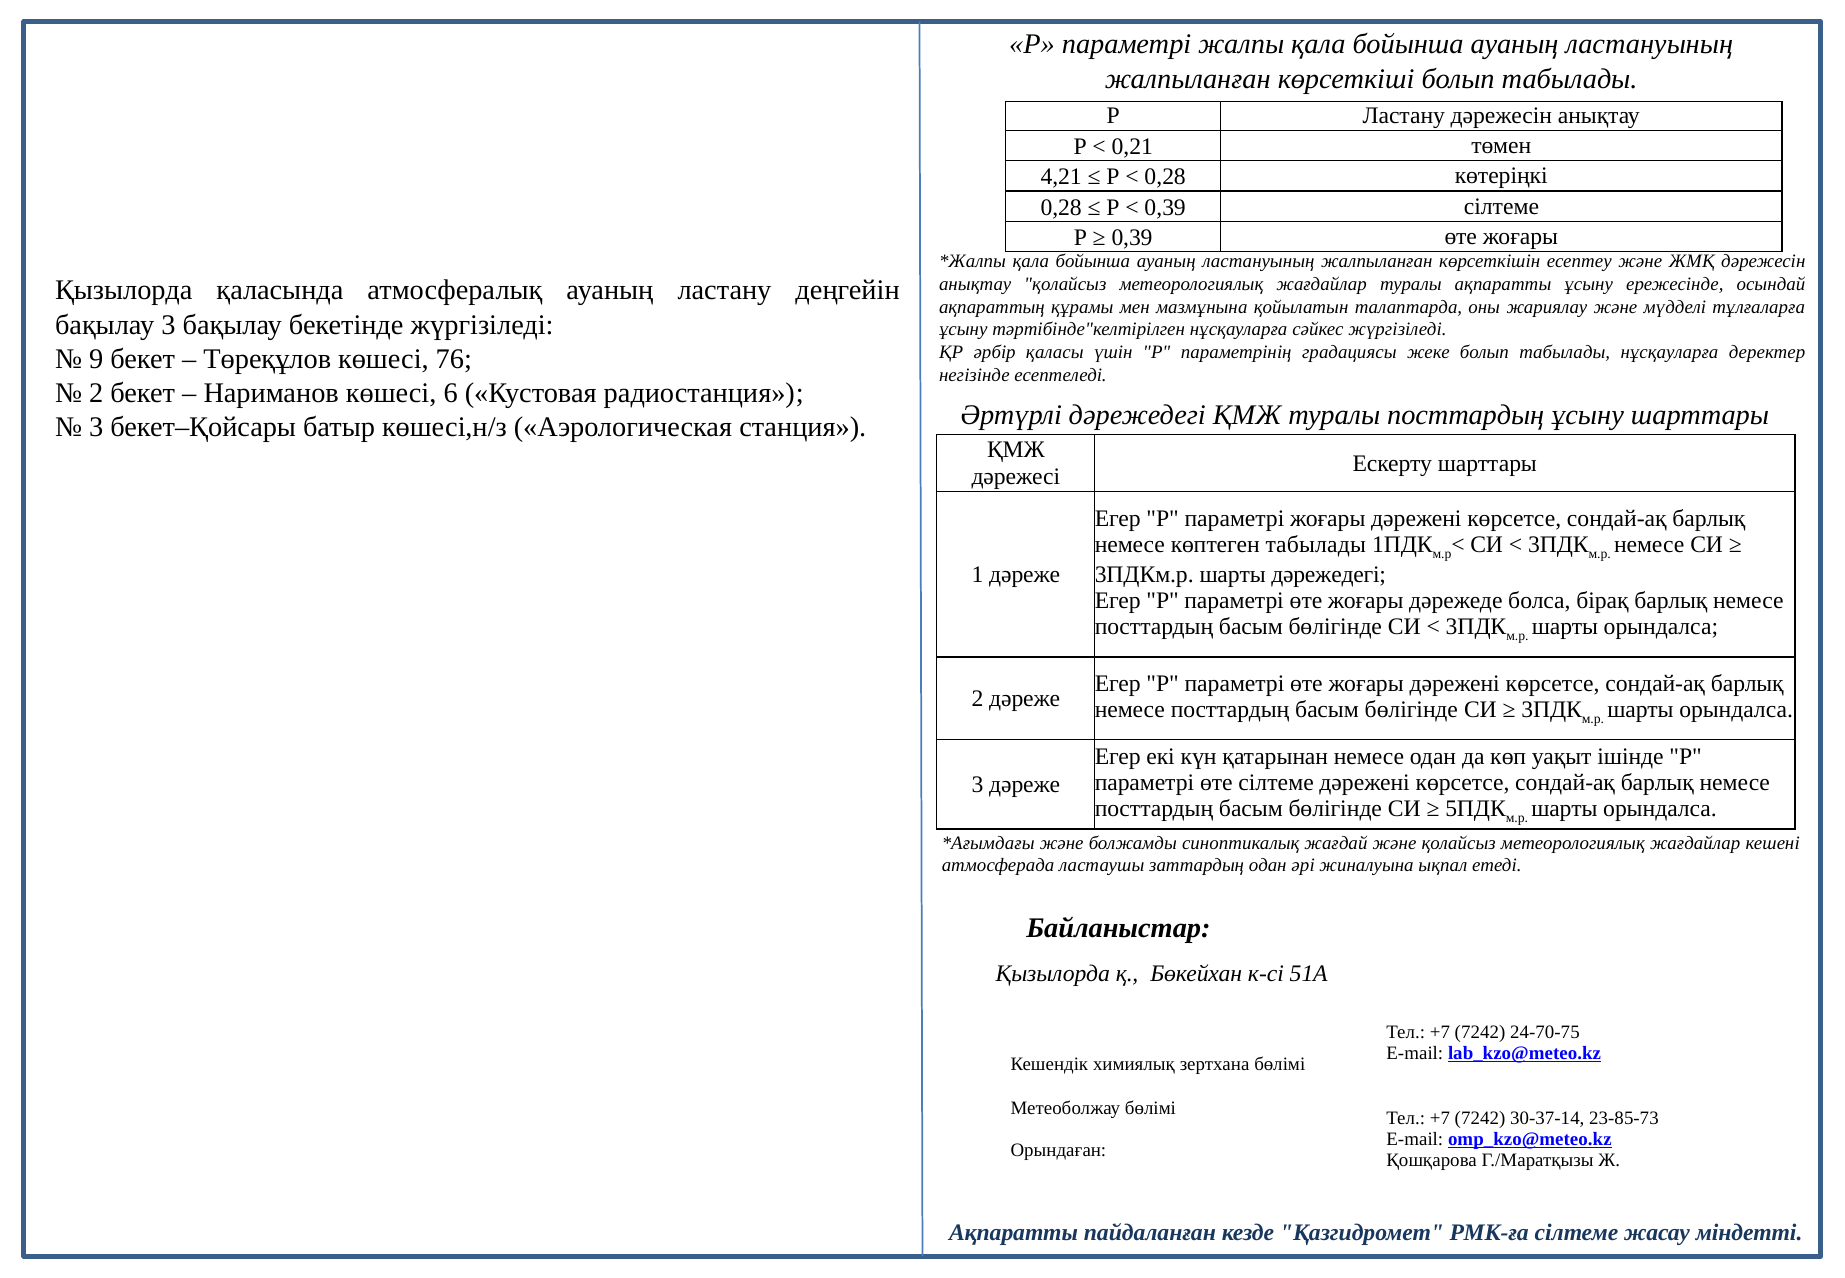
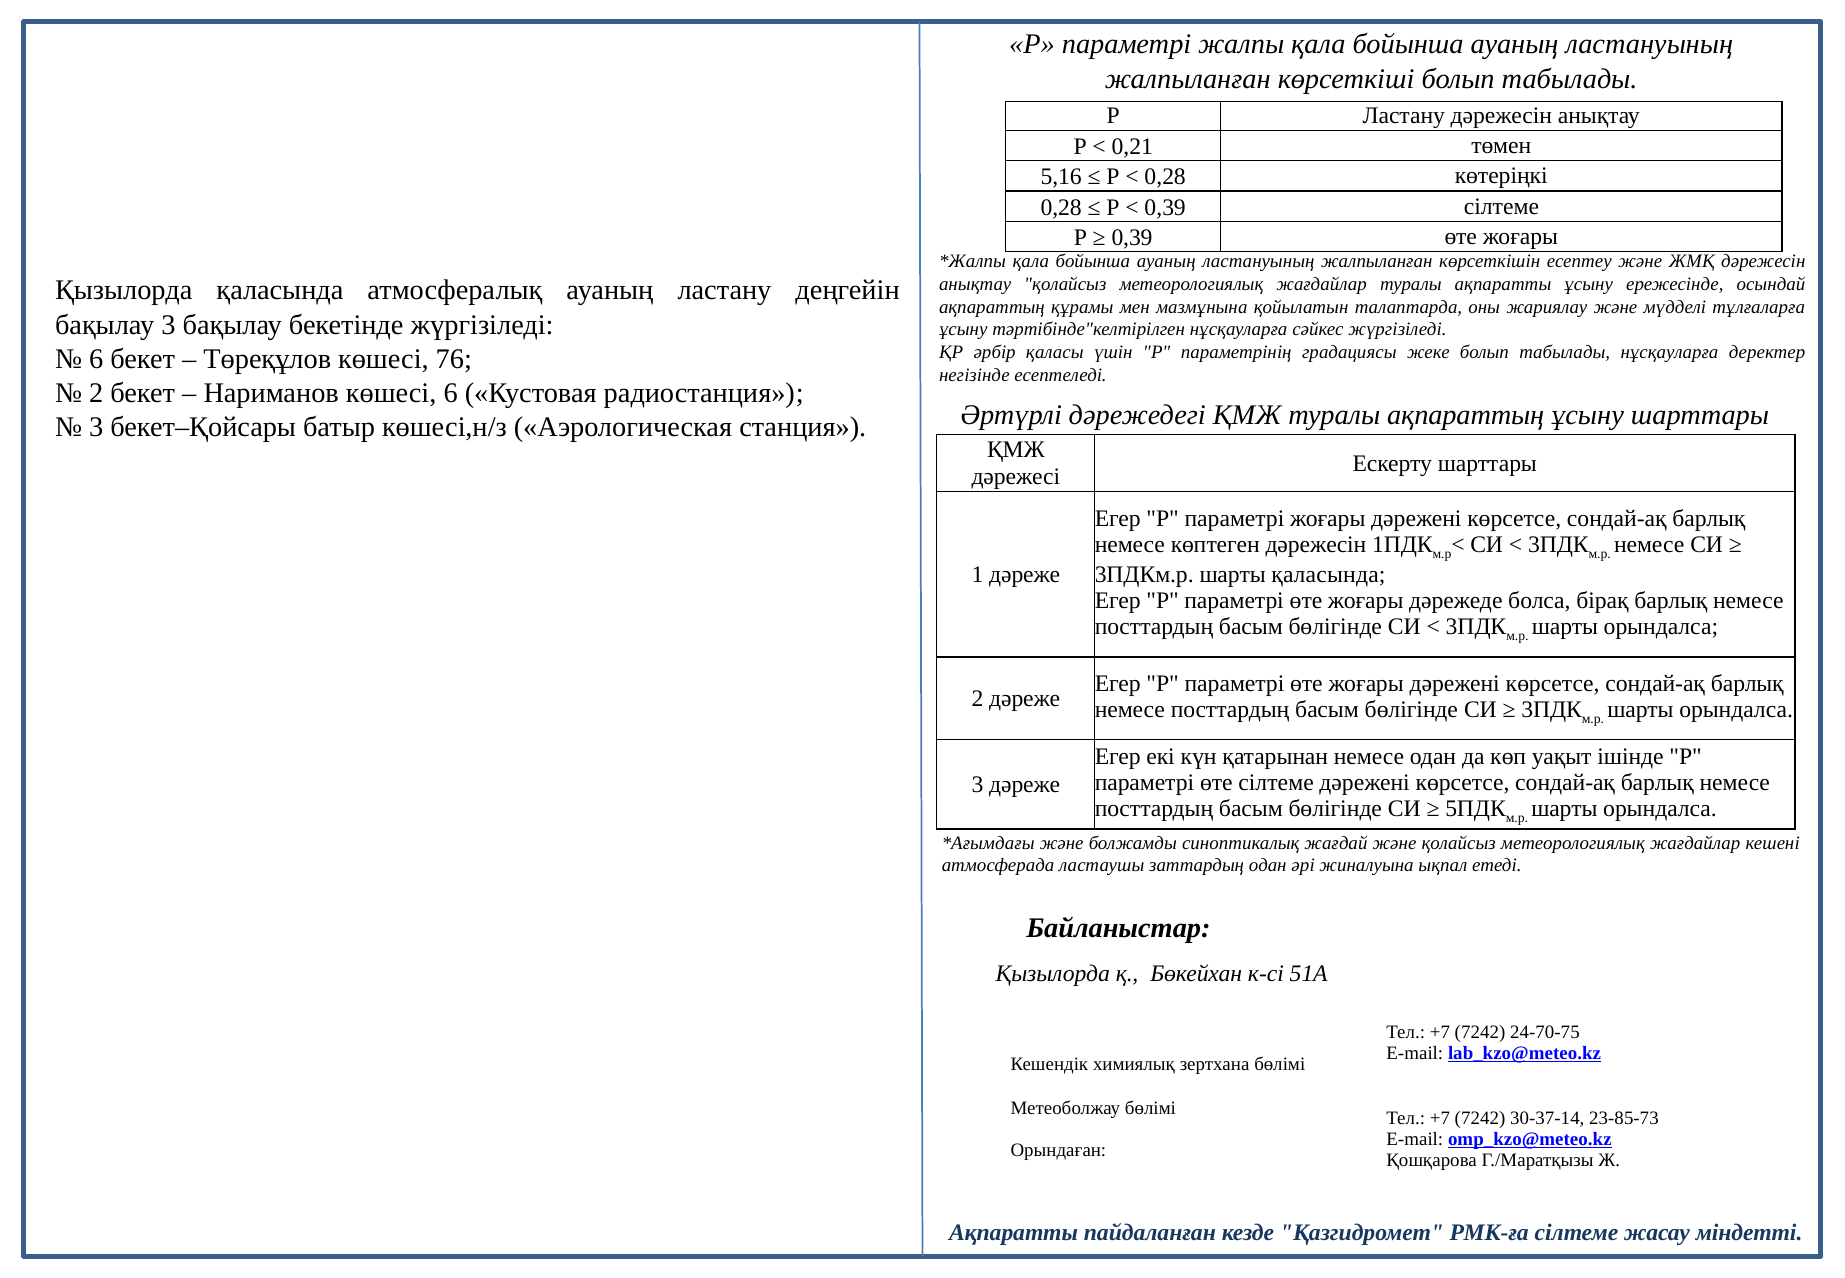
4,21: 4,21 -> 5,16
9 at (96, 359): 9 -> 6
туралы посттардың: посттардың -> ақпараттың
көптеген табылады: табылады -> дәрежесін
шарты дәрежедегі: дәрежедегі -> қаласында
